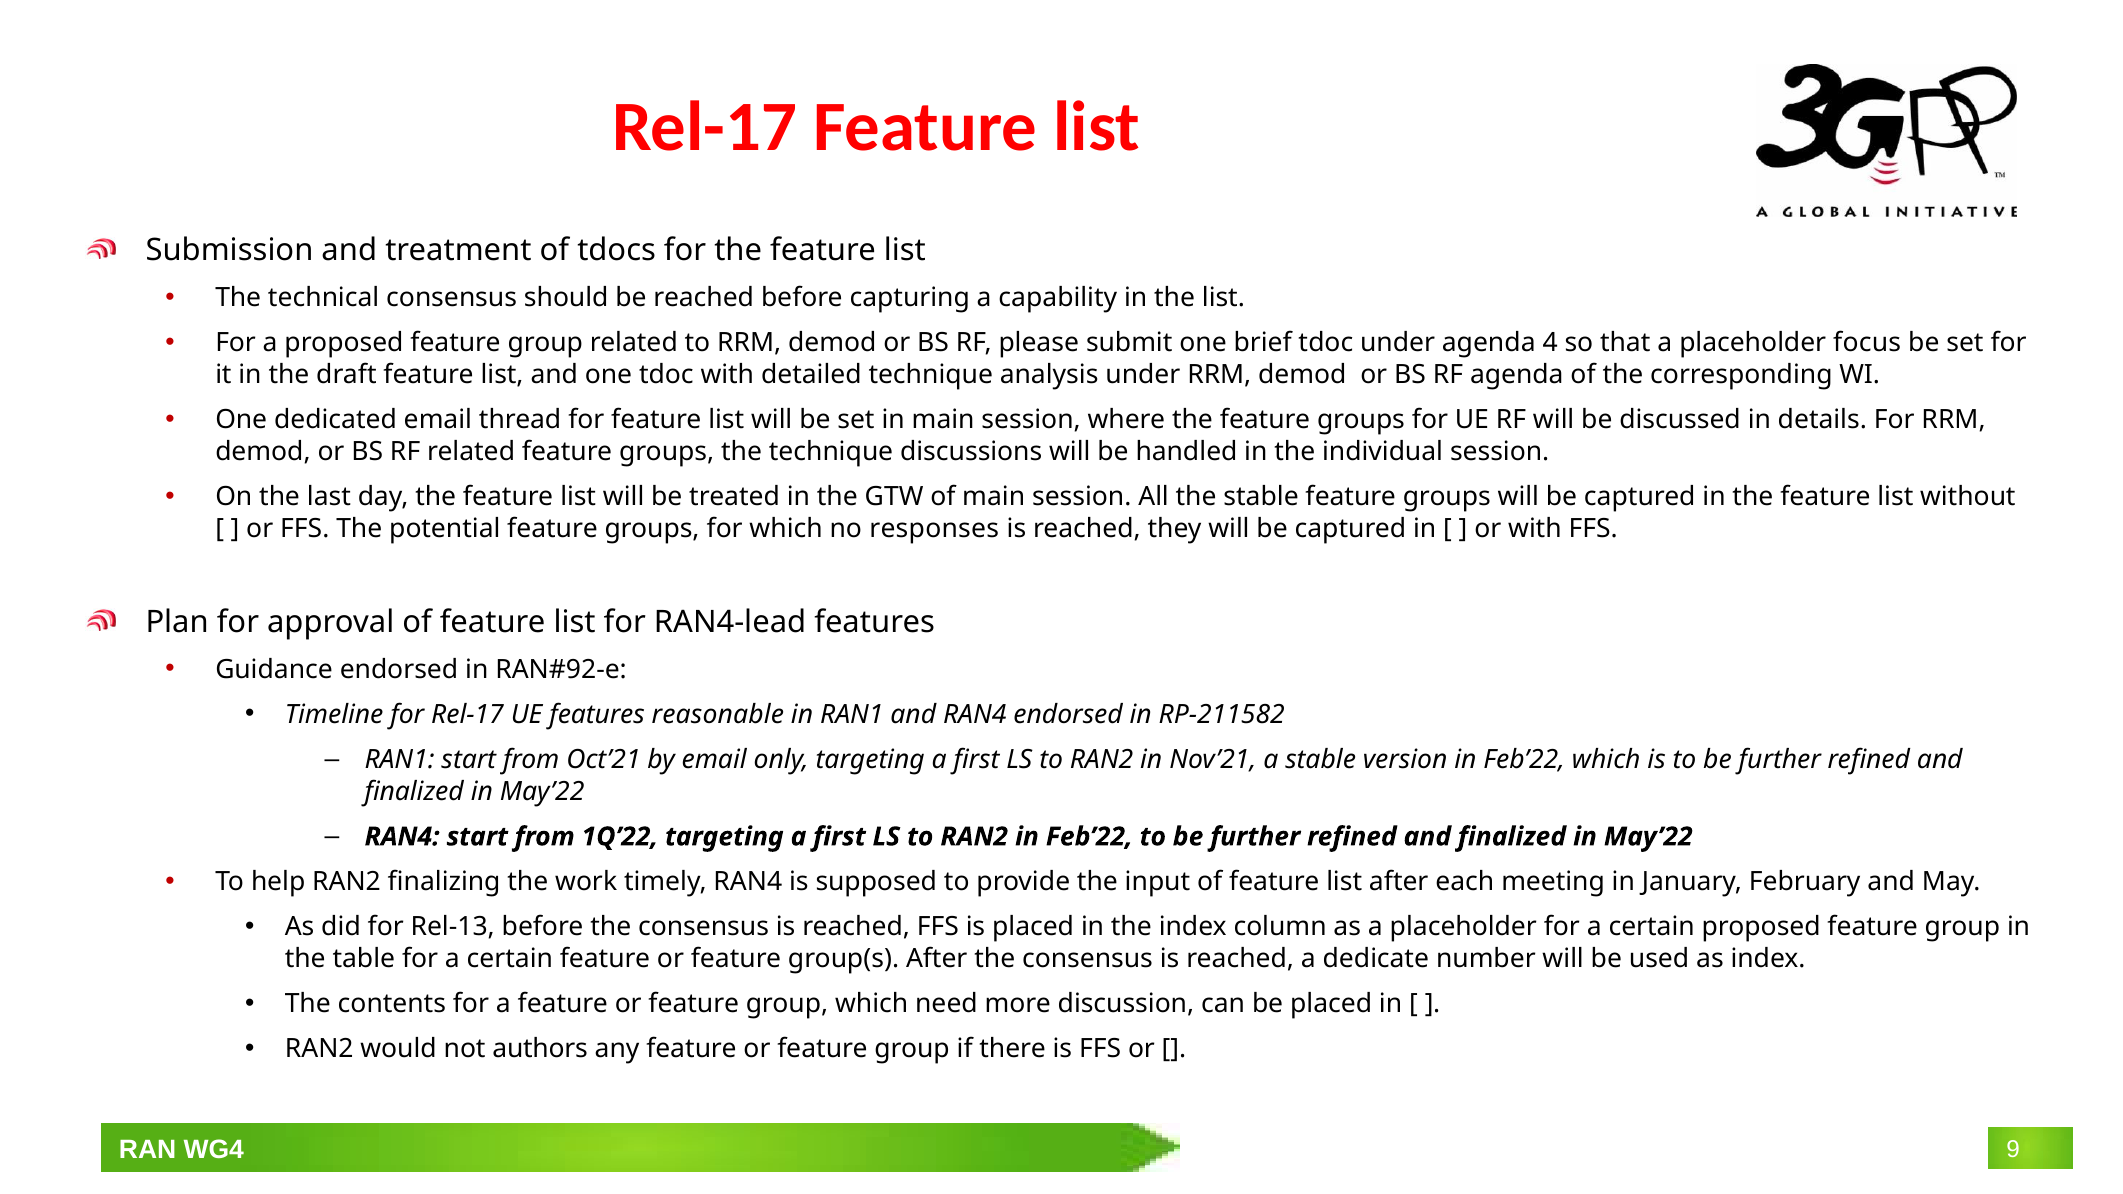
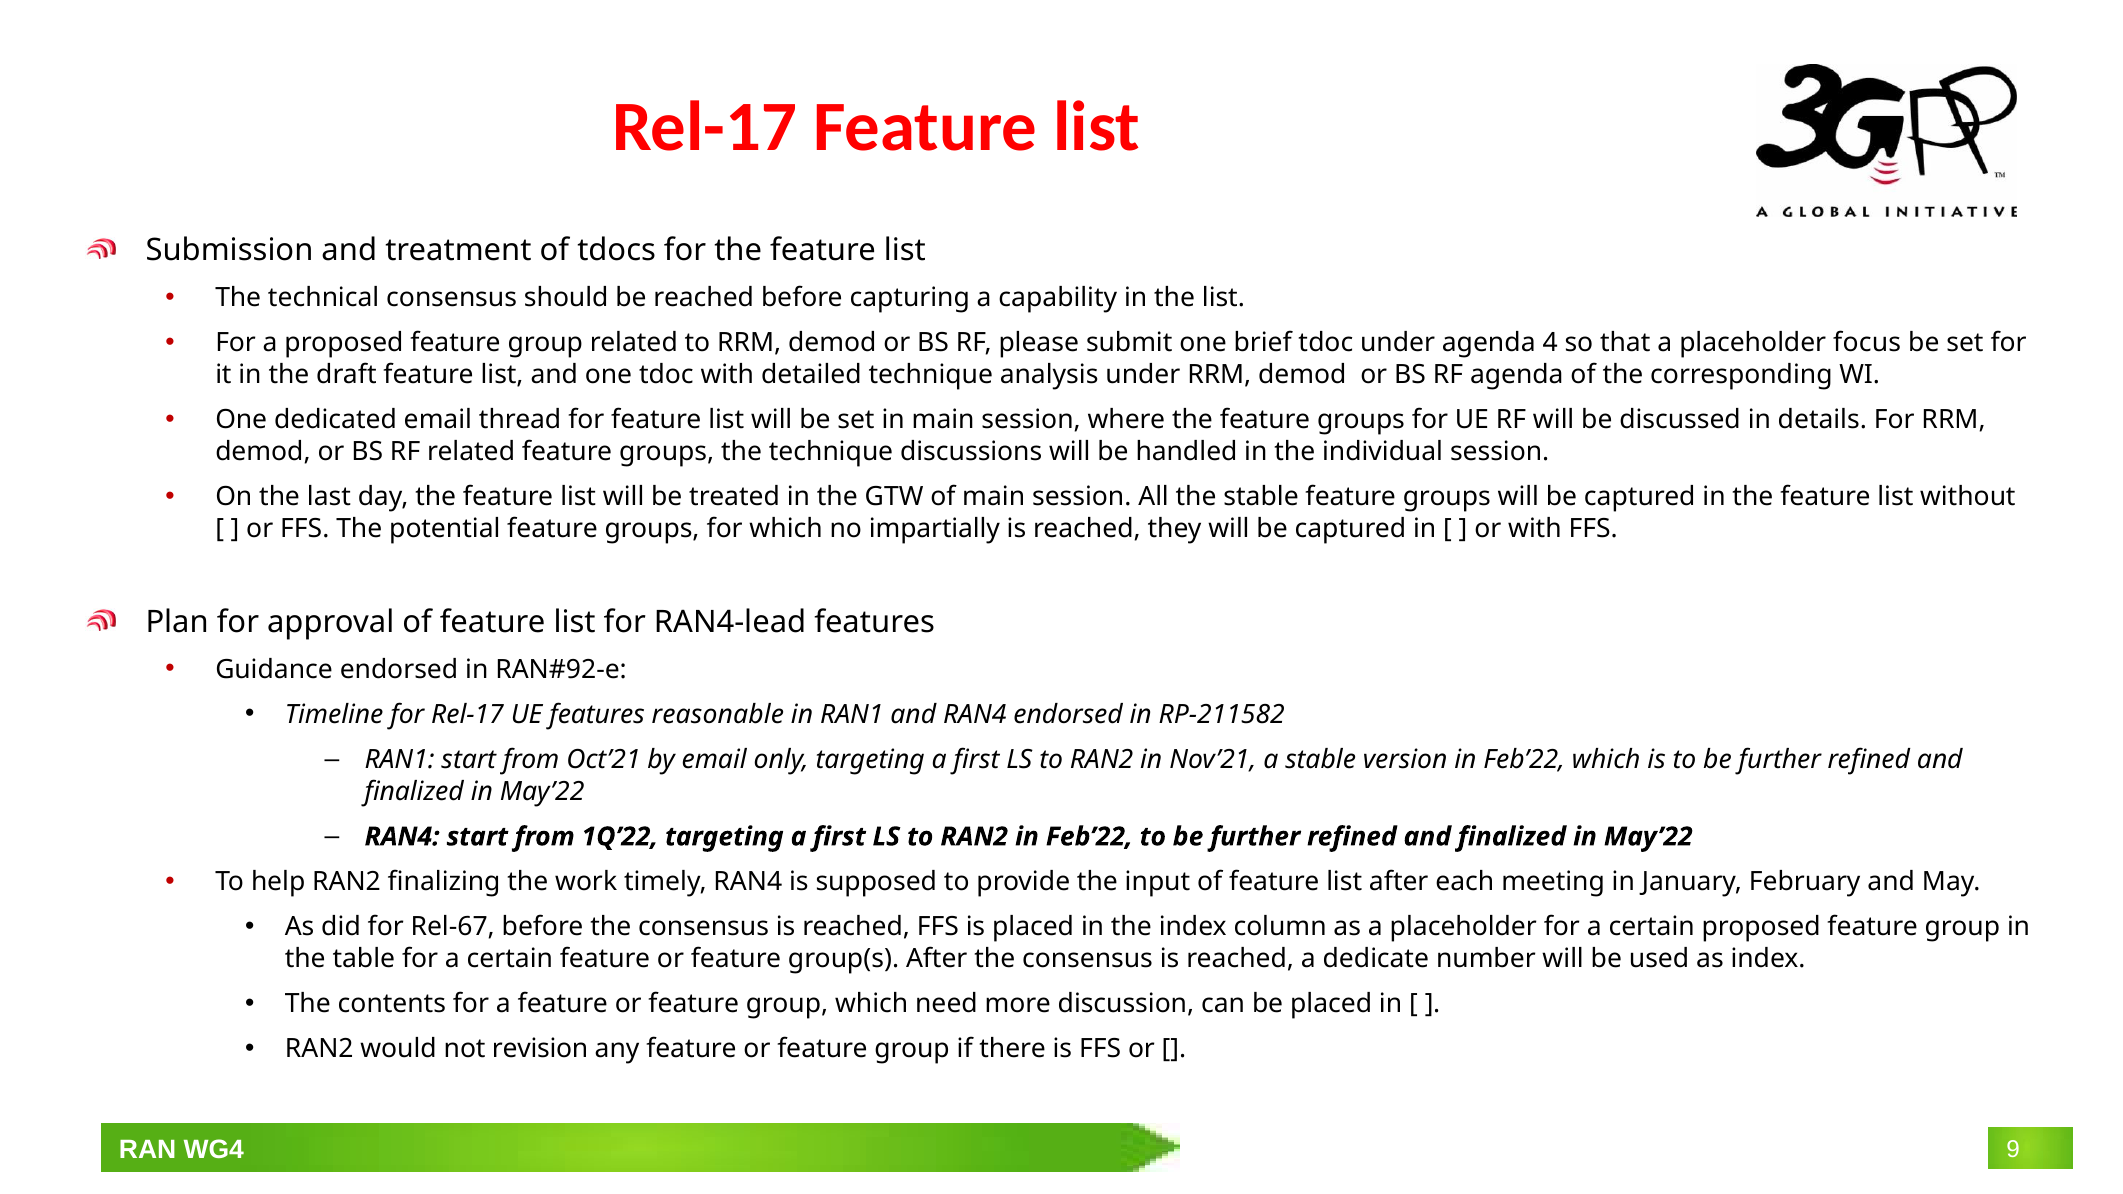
responses: responses -> impartially
Rel-13: Rel-13 -> Rel-67
authors: authors -> revision
